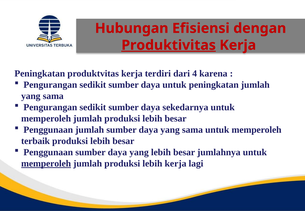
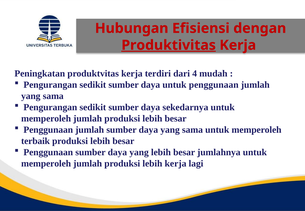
karena: karena -> mudah
untuk peningkatan: peningkatan -> penggunaan
memperoleh at (46, 164) underline: present -> none
